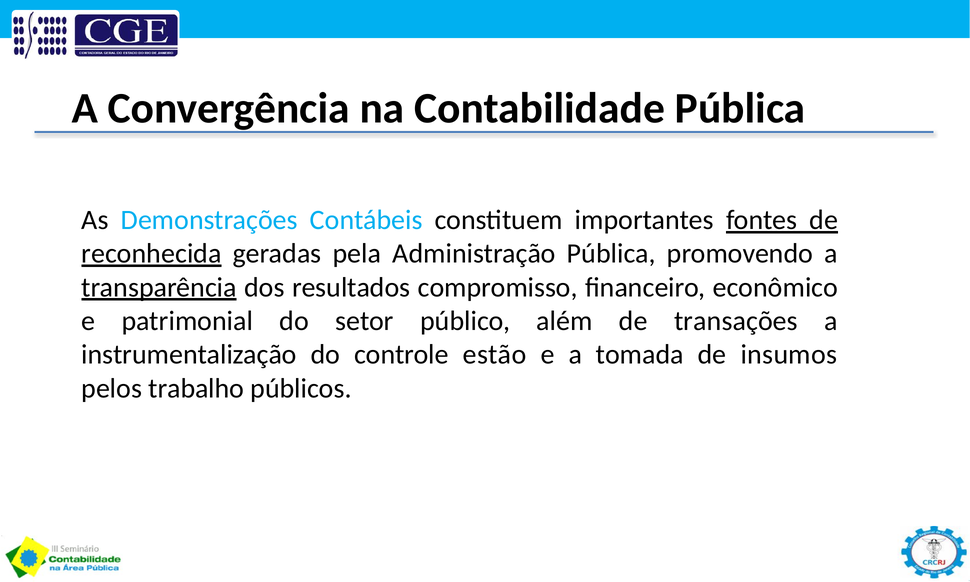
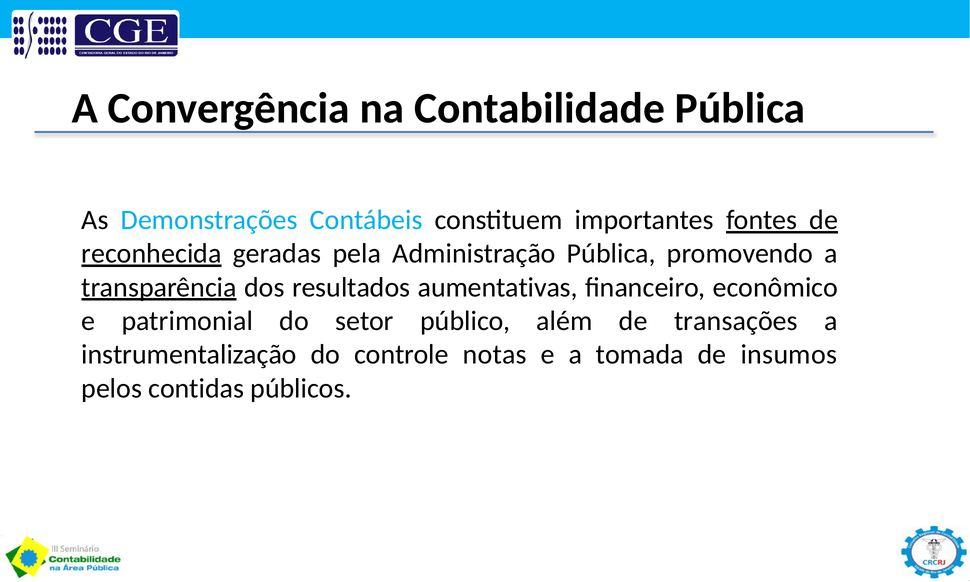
compromisso: compromisso -> aumentativas
estão: estão -> notas
trabalho: trabalho -> contidas
